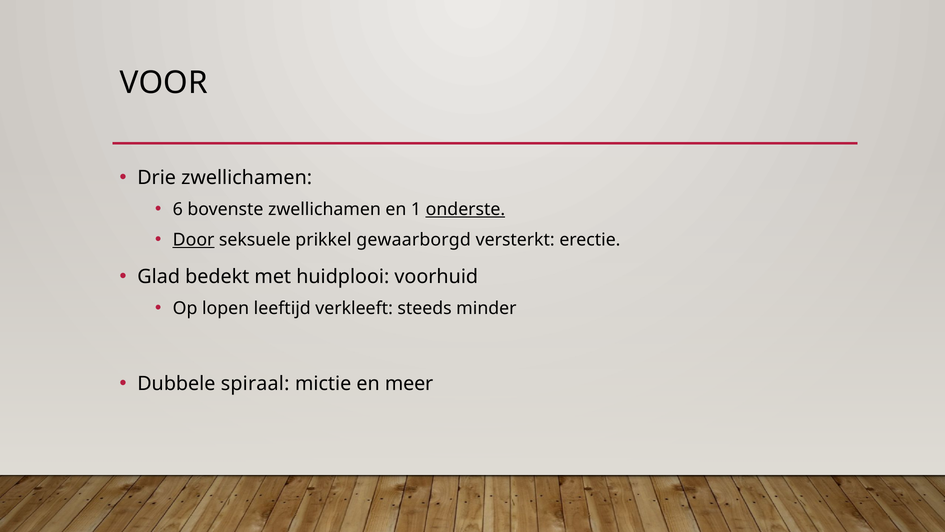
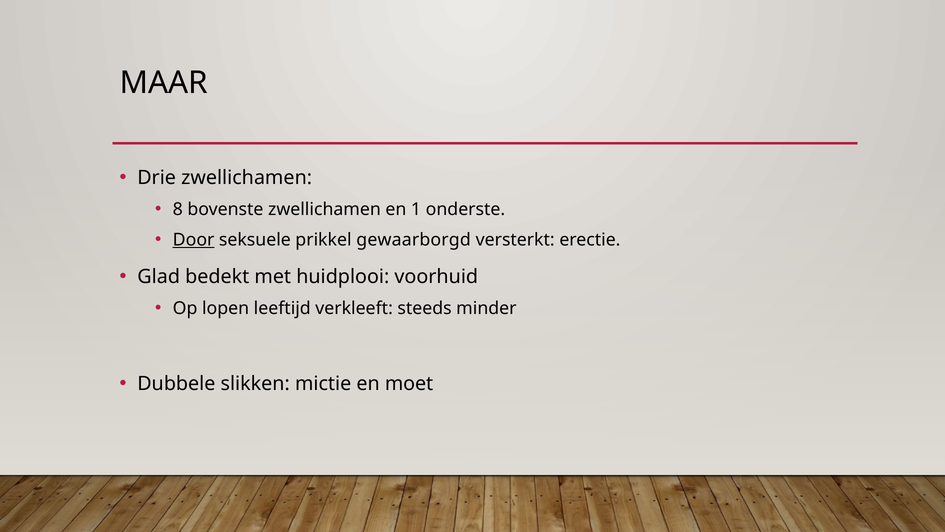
VOOR: VOOR -> MAAR
6: 6 -> 8
onderste underline: present -> none
spiraal: spiraal -> slikken
meer: meer -> moet
